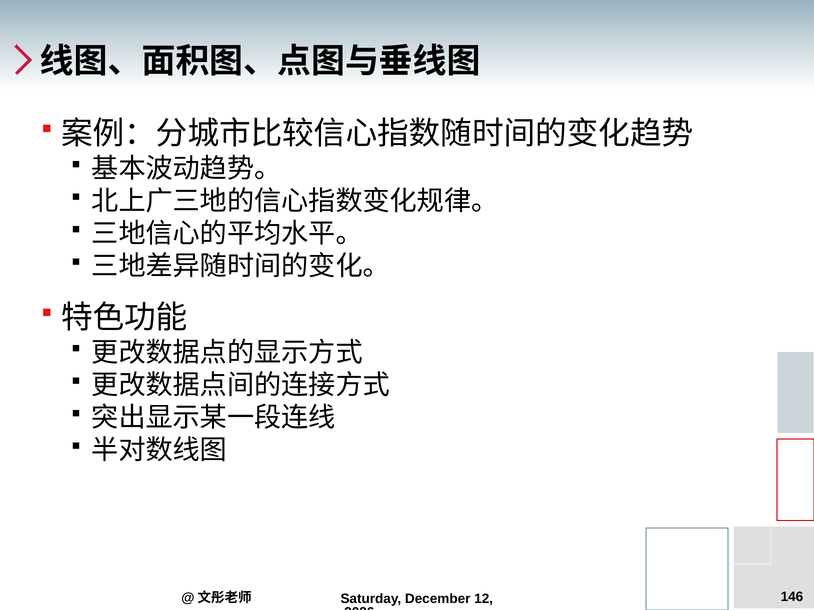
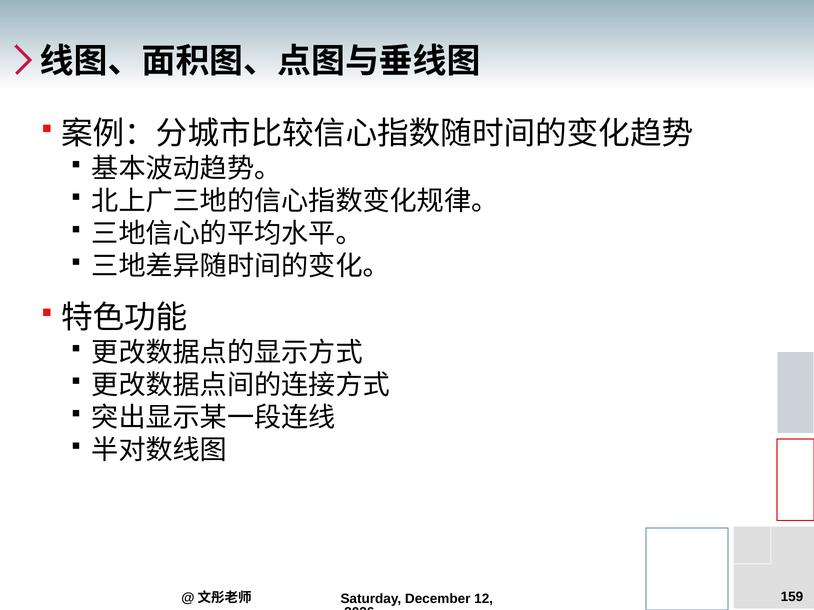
146: 146 -> 159
